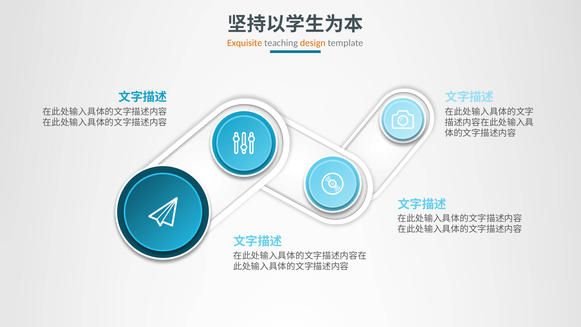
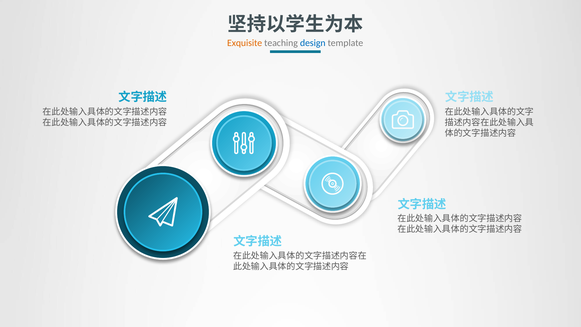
design colour: orange -> blue
